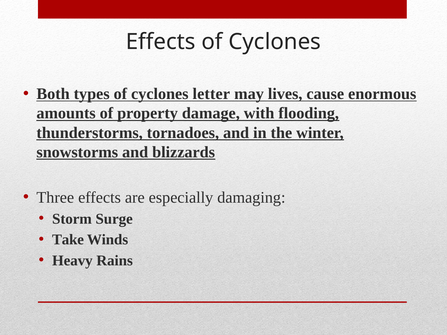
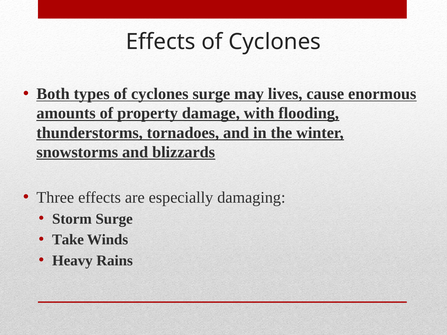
cyclones letter: letter -> surge
